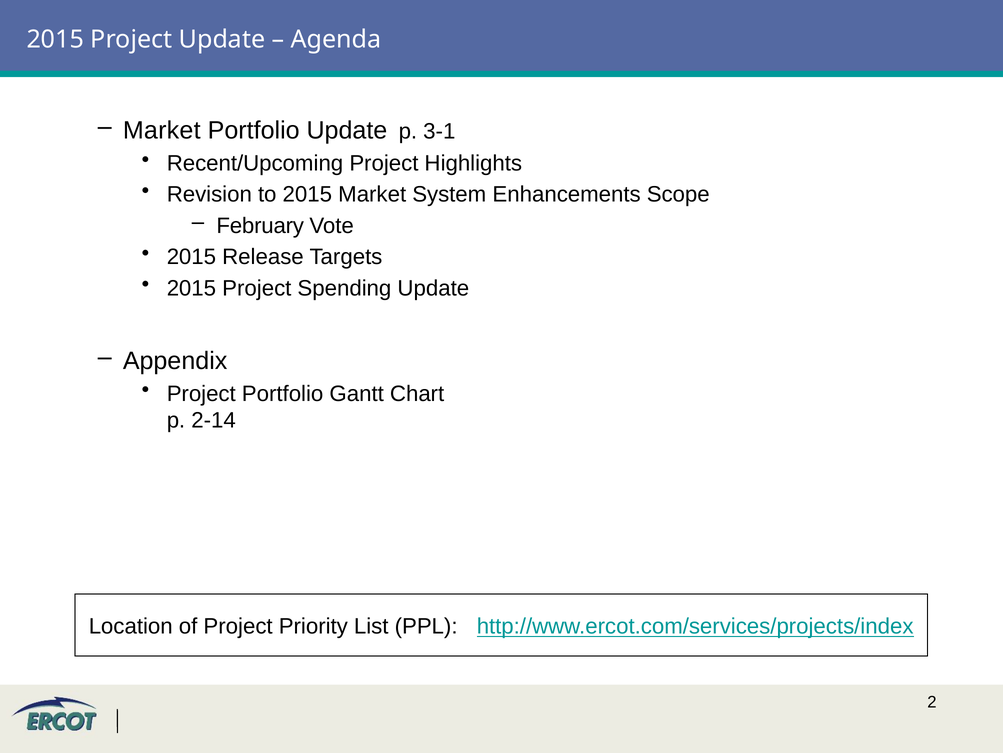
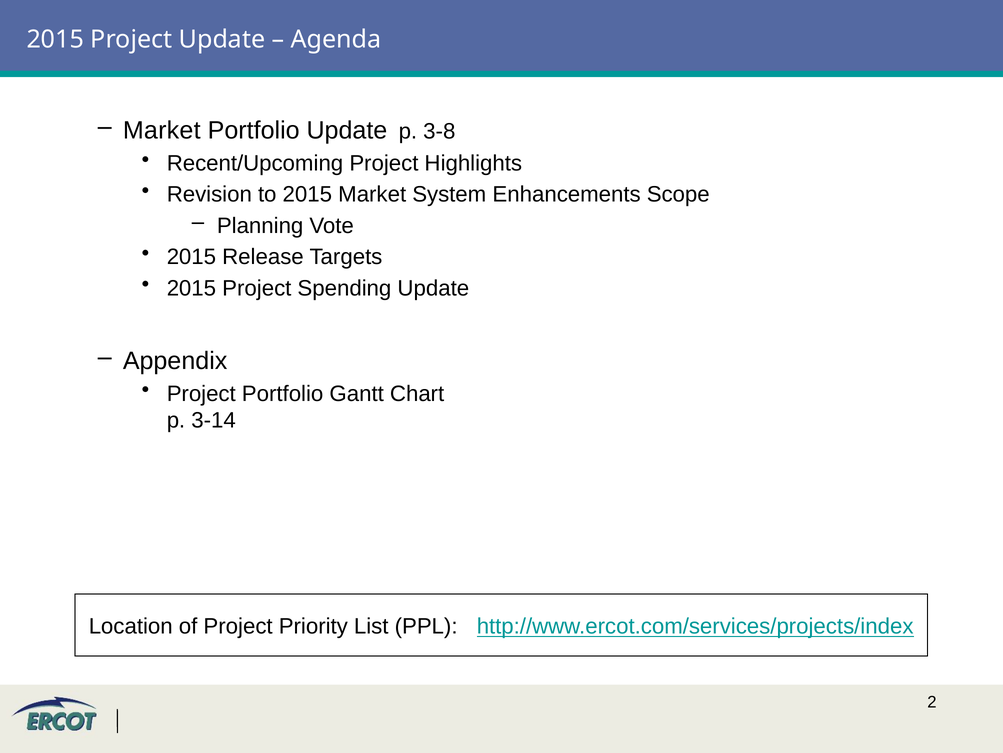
3-1: 3-1 -> 3-8
February: February -> Planning
2-14: 2-14 -> 3-14
